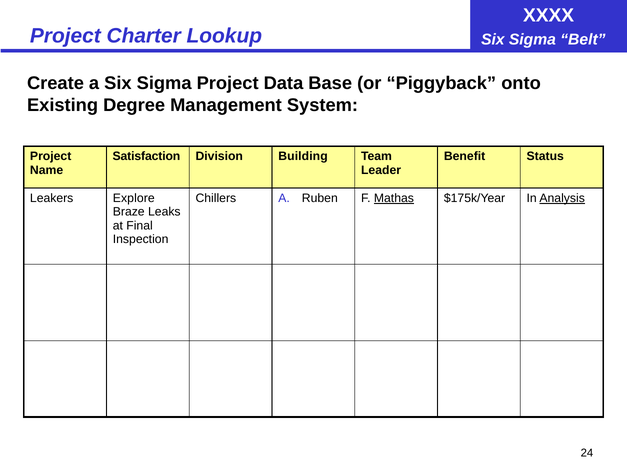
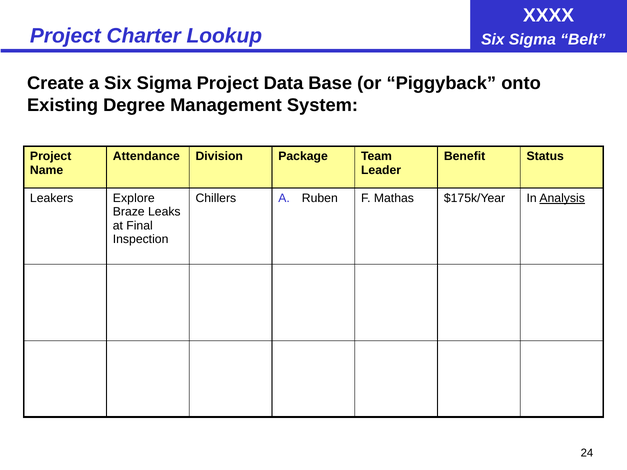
Satisfaction: Satisfaction -> Attendance
Building: Building -> Package
Mathas underline: present -> none
